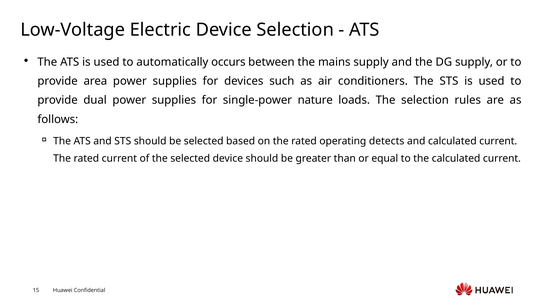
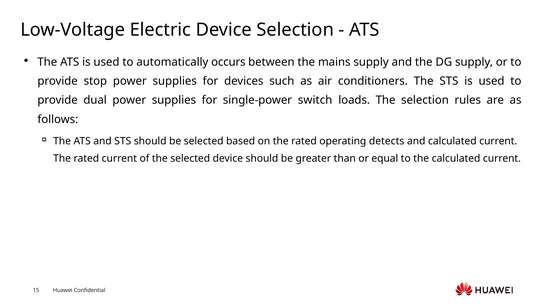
area: area -> stop
nature: nature -> switch
